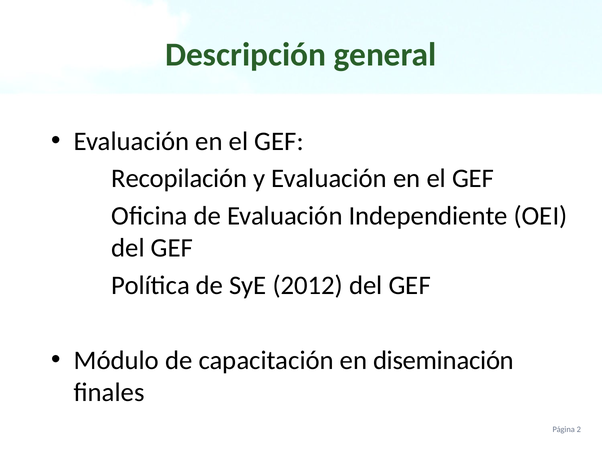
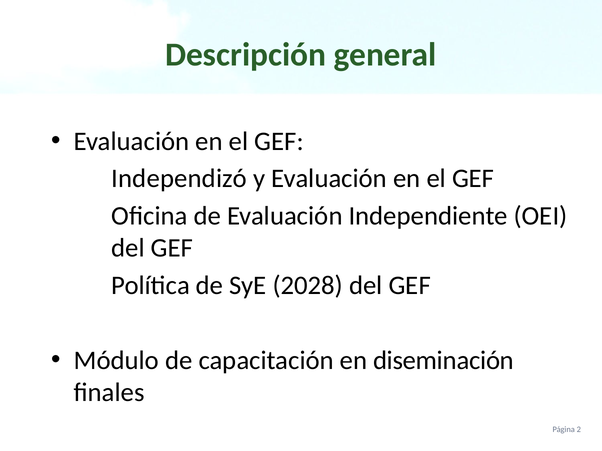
Recopilación: Recopilación -> Independizó
2012: 2012 -> 2028
